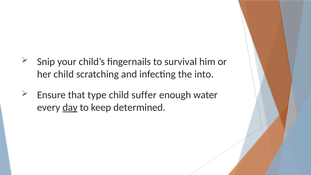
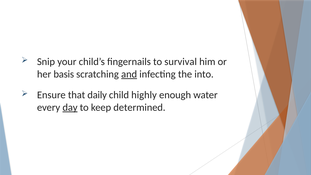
her child: child -> basis
and underline: none -> present
type: type -> daily
suffer: suffer -> highly
